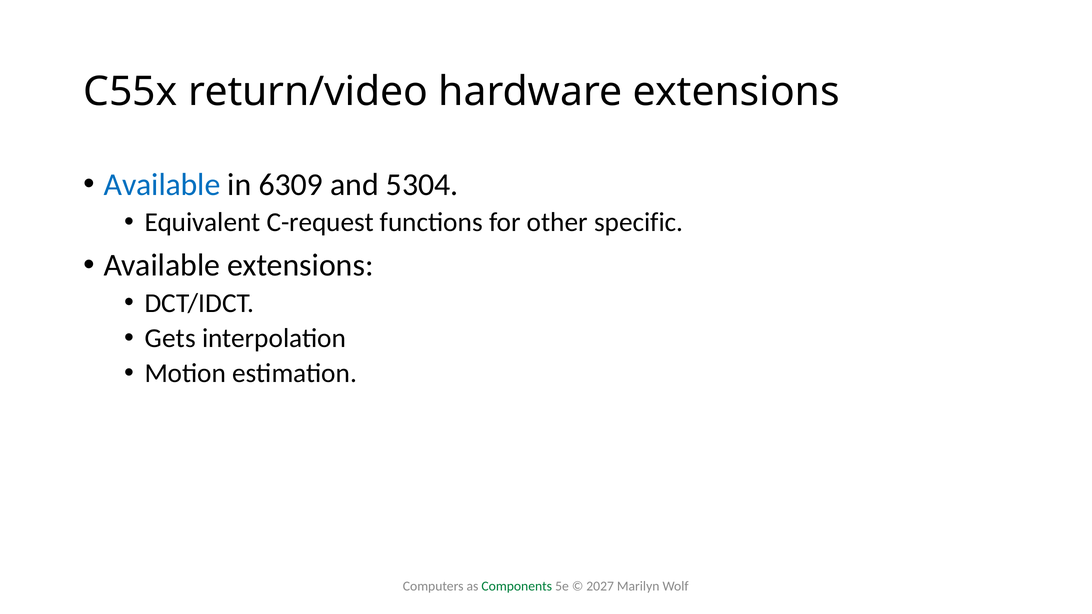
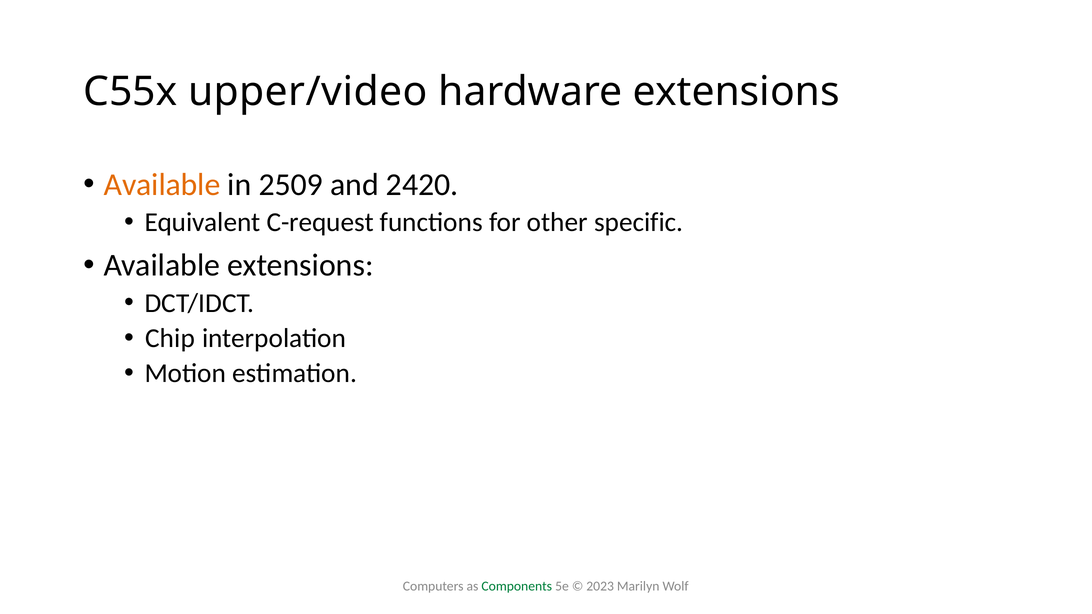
return/video: return/video -> upper/video
Available at (162, 185) colour: blue -> orange
6309: 6309 -> 2509
5304: 5304 -> 2420
Gets: Gets -> Chip
2027: 2027 -> 2023
